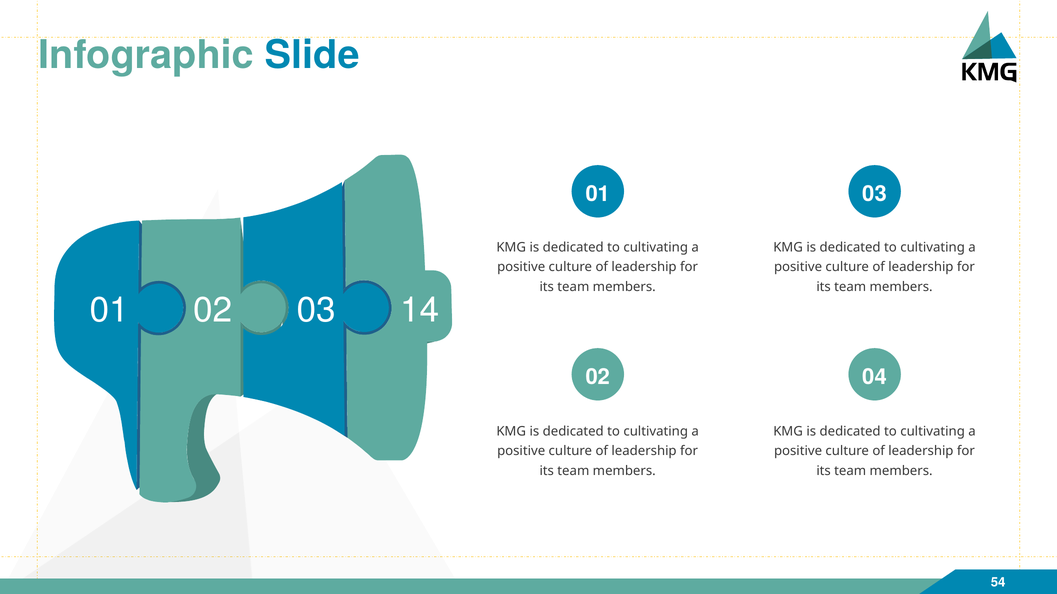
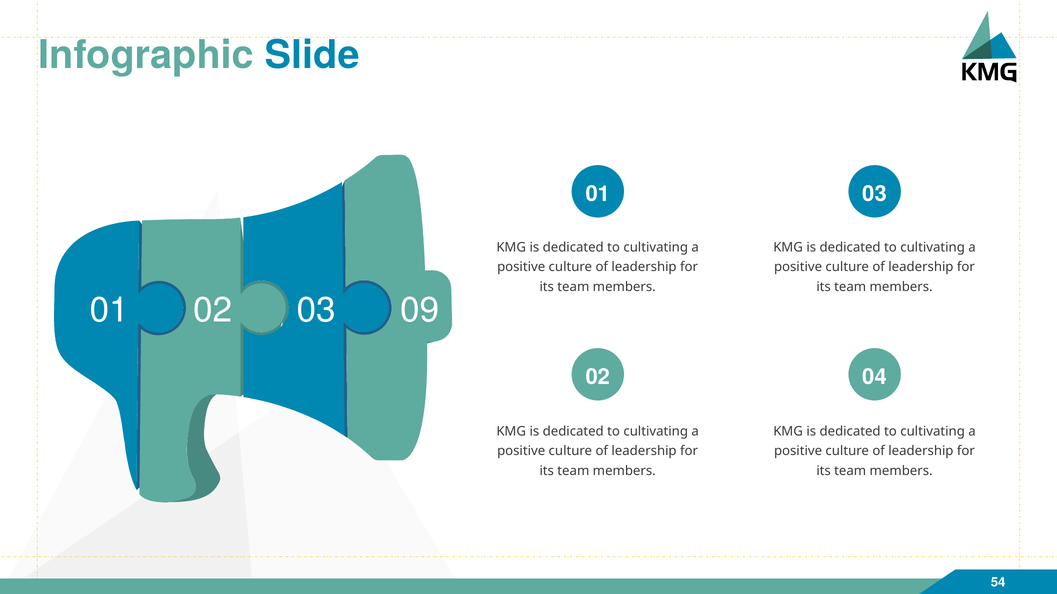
14: 14 -> 09
